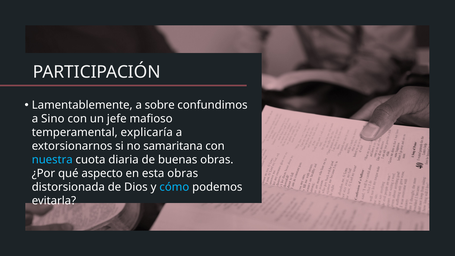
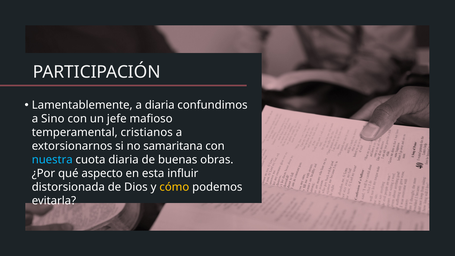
a sobre: sobre -> diaria
explicaría: explicaría -> cristianos
esta obras: obras -> influir
cómo colour: light blue -> yellow
